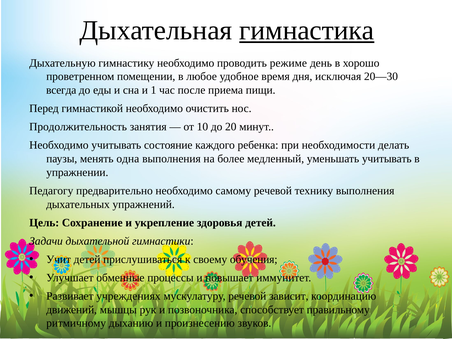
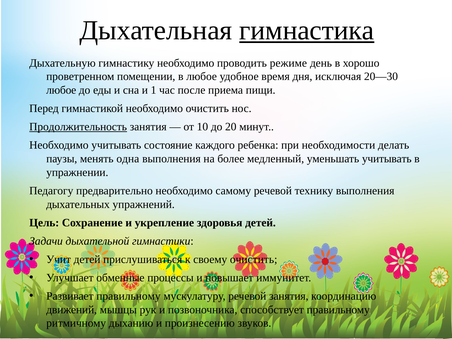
всегда at (61, 90): всегда -> любое
Продолжительность underline: none -> present
своему обучения: обучения -> очистить
Развивает учреждениях: учреждениях -> правильному
речевой зависит: зависит -> занятия
